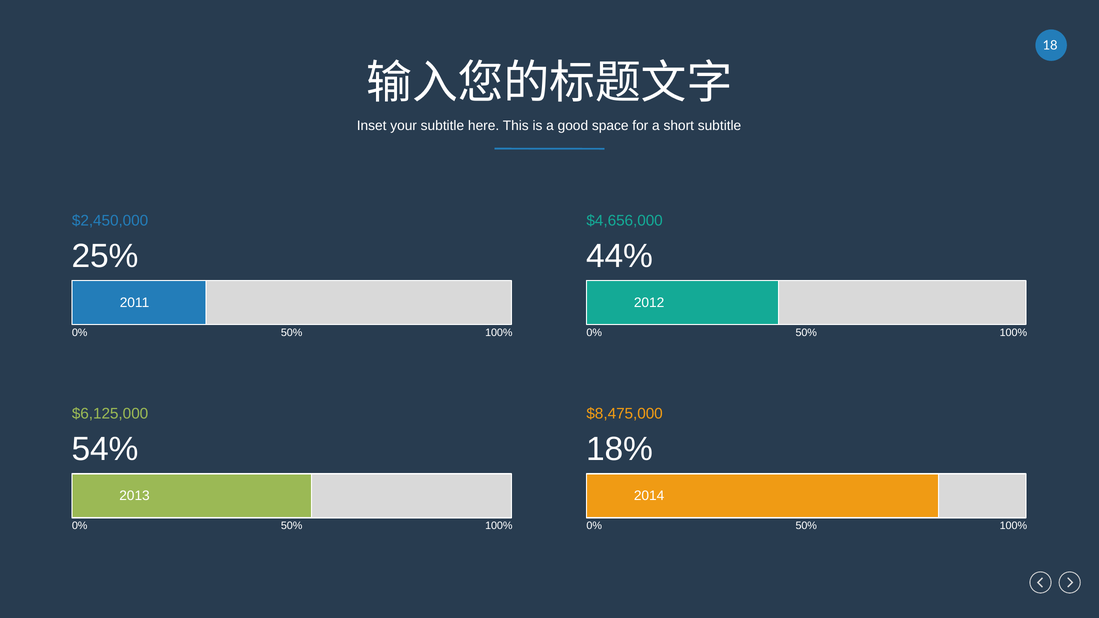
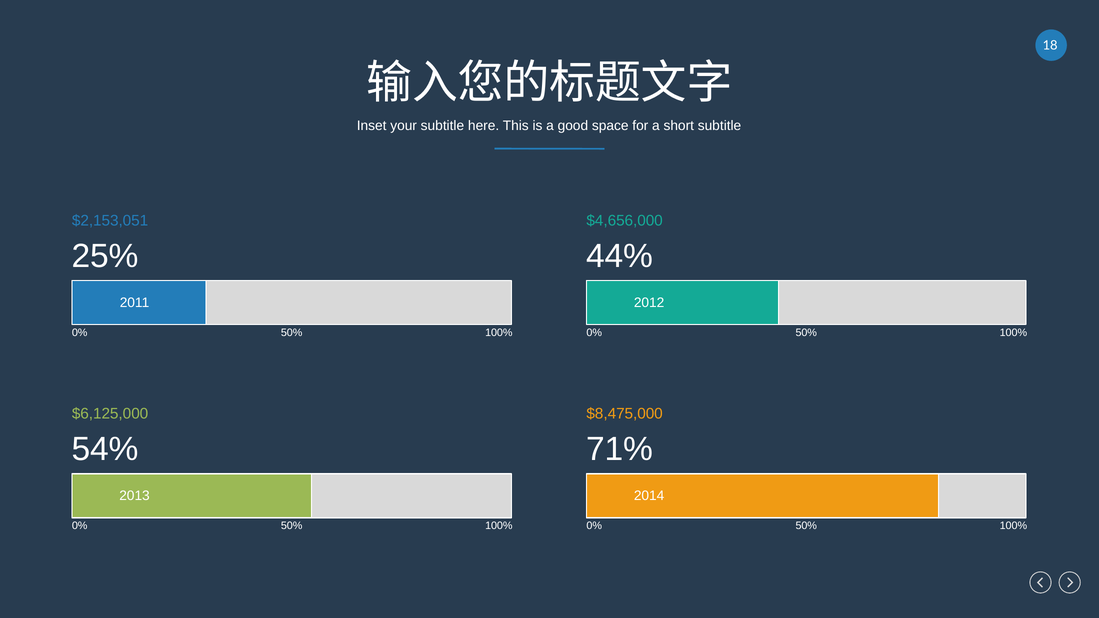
$2,450,000: $2,450,000 -> $2,153,051
18%: 18% -> 71%
